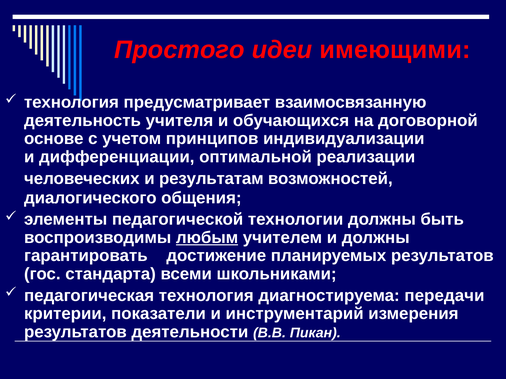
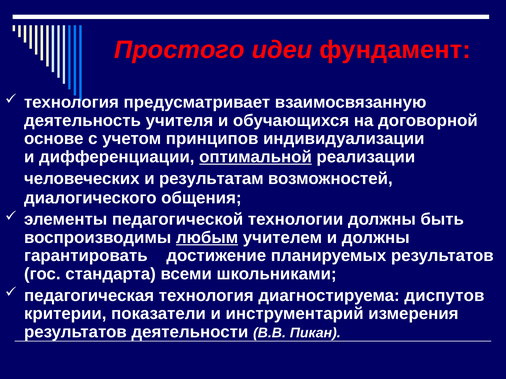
имеющими: имеющими -> фундамент
оптимальной underline: none -> present
передачи: передачи -> диспутов
